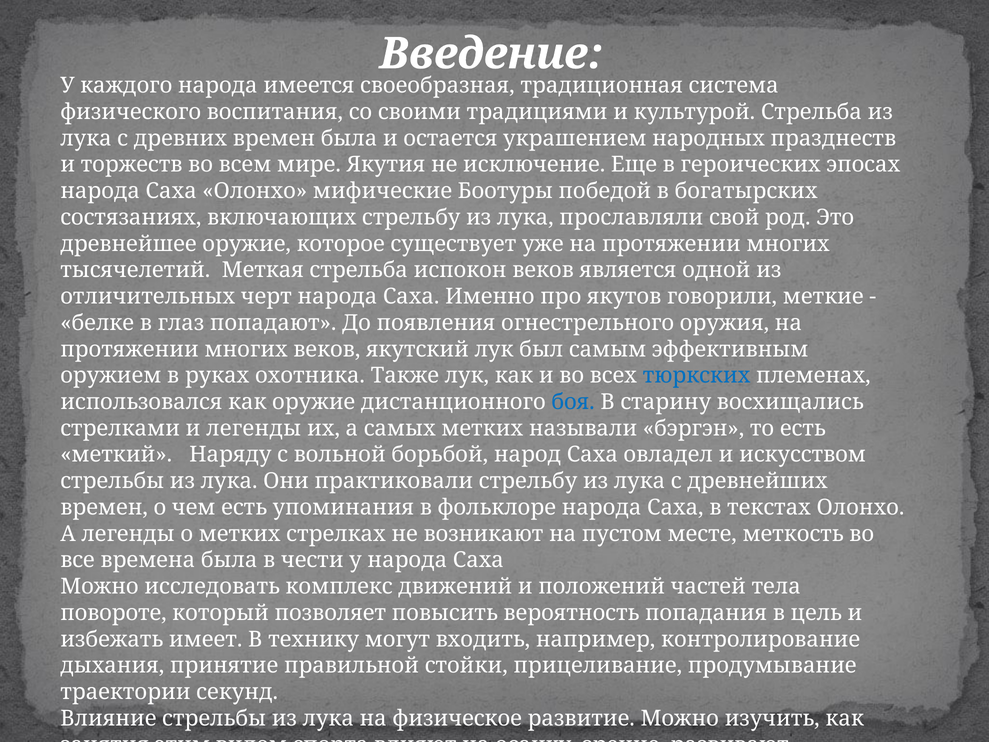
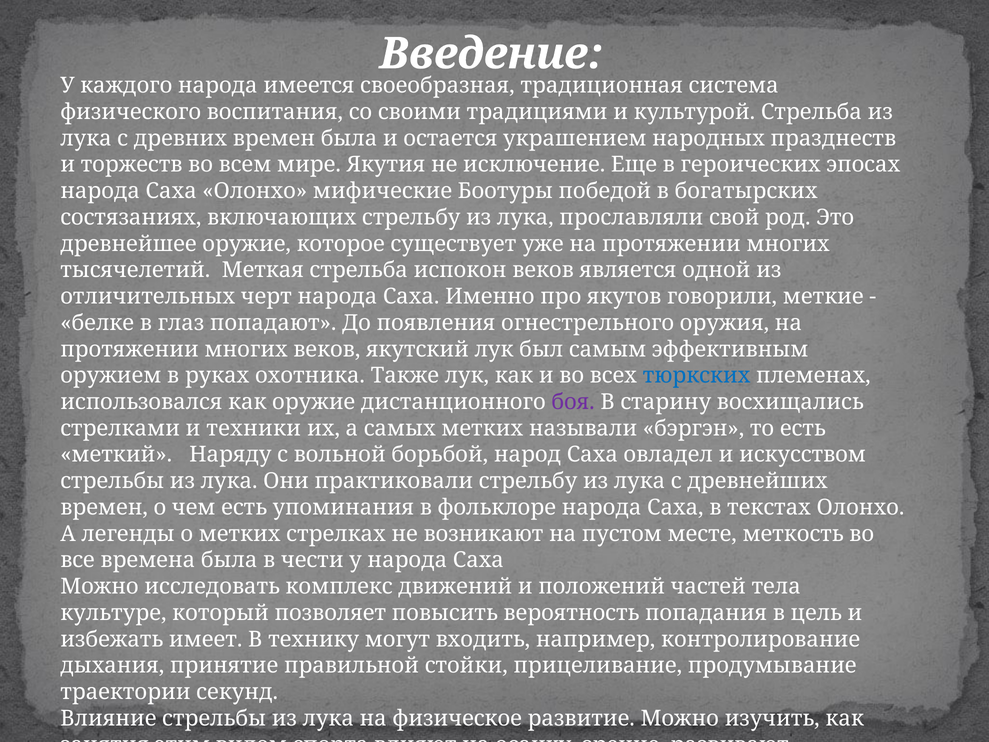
боя colour: blue -> purple
и легенды: легенды -> техники
повороте: повороте -> культуре
